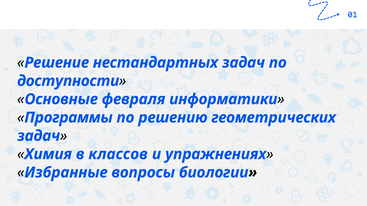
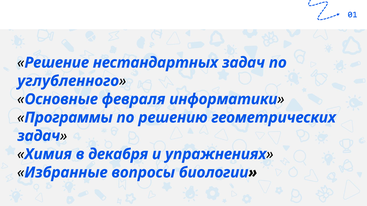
доступности: доступности -> углубленного
классов: классов -> декабря
